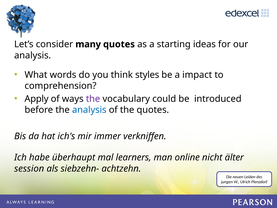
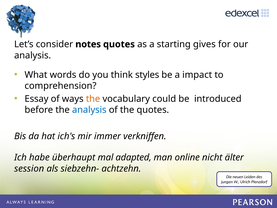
many: many -> notes
ideas: ideas -> gives
Apply: Apply -> Essay
the at (93, 99) colour: purple -> orange
learners: learners -> adapted
